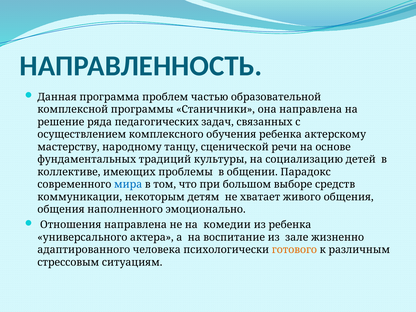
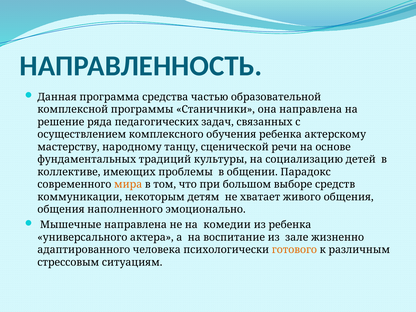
проблем: проблем -> средства
мира colour: blue -> orange
Отношения: Отношения -> Мышечные
